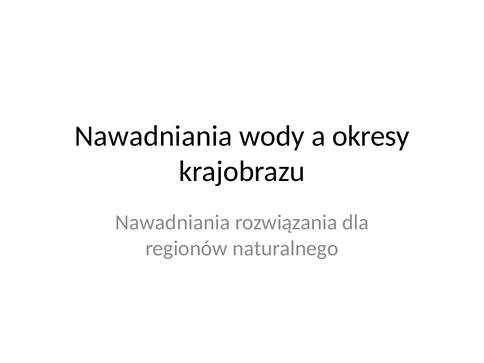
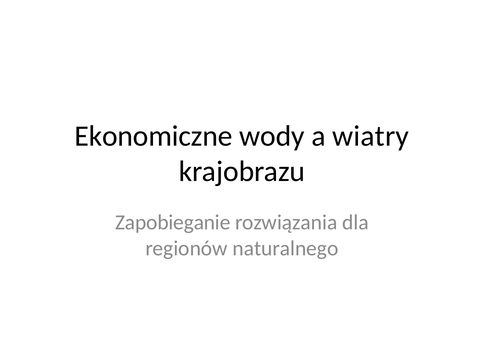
Nawadniania at (153, 136): Nawadniania -> Ekonomiczne
okresy: okresy -> wiatry
Nawadniania at (173, 223): Nawadniania -> Zapobieganie
